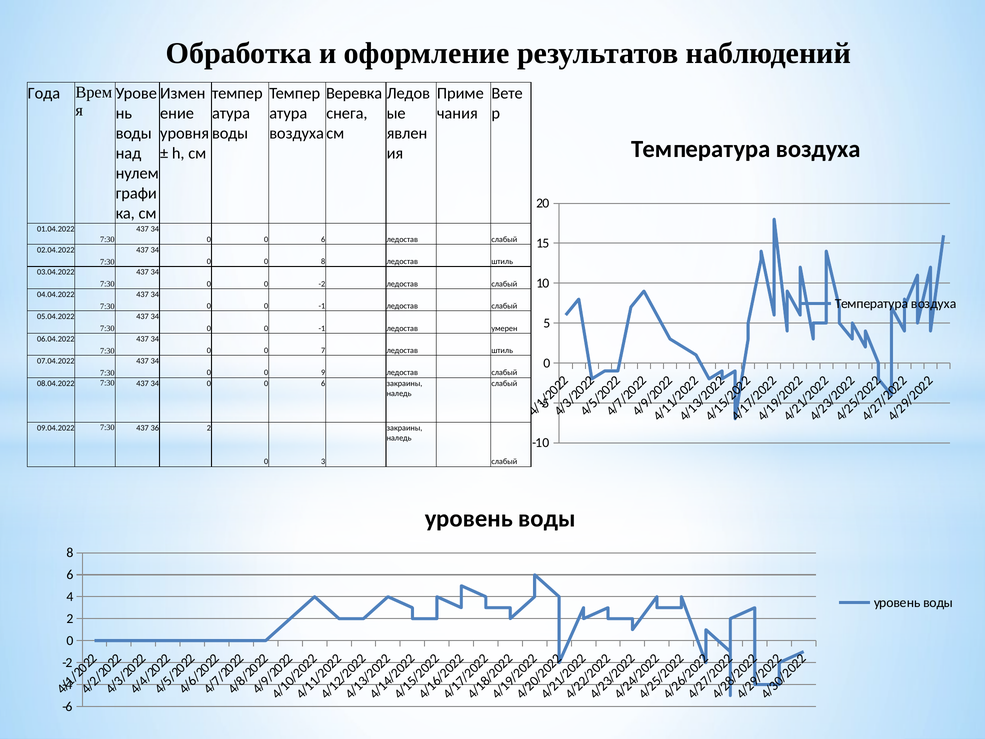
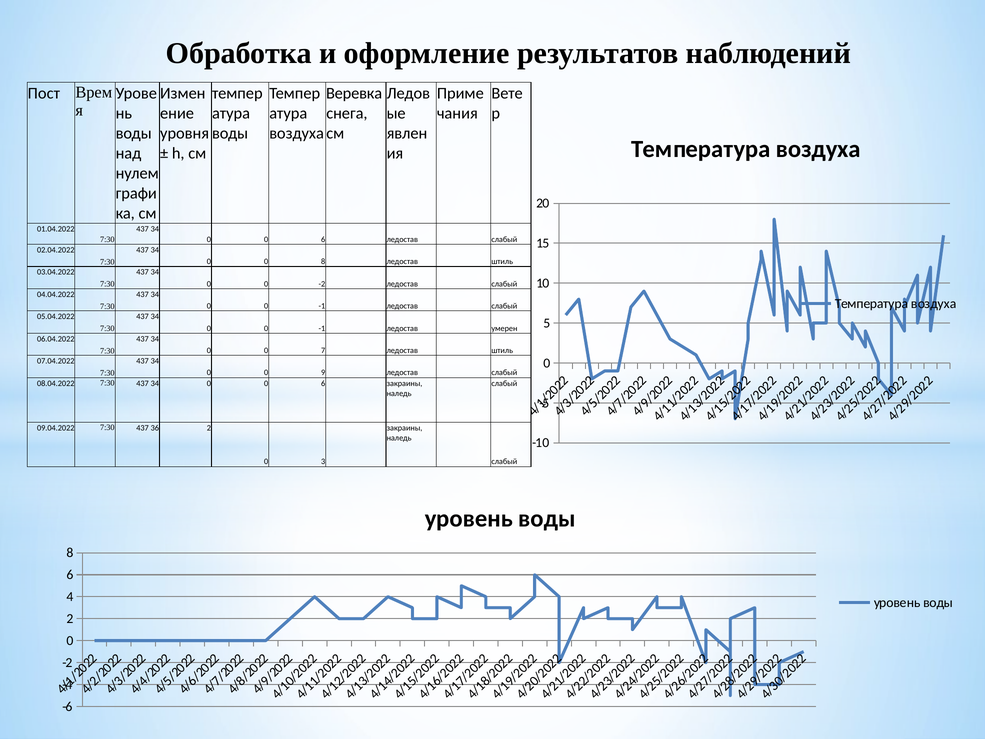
Года: Года -> Пост
